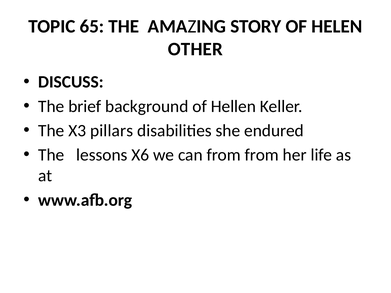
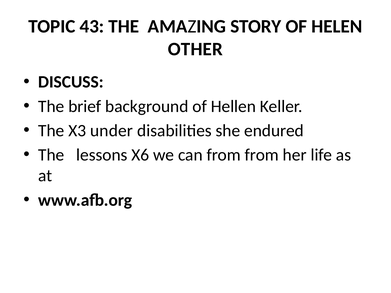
65: 65 -> 43
pillars: pillars -> under
